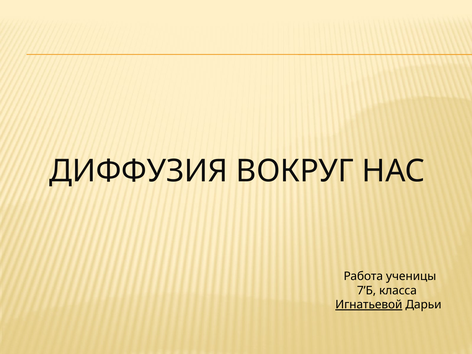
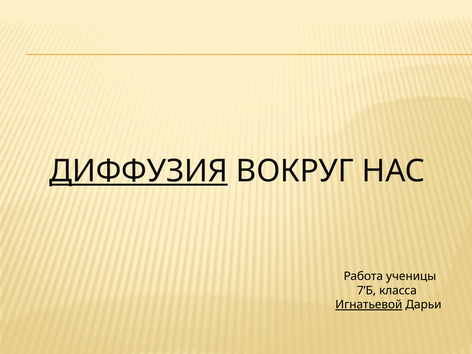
ДИФФУЗИЯ underline: none -> present
